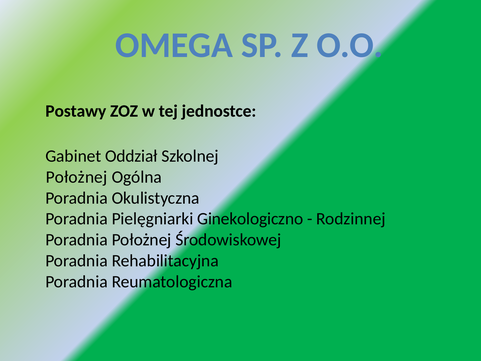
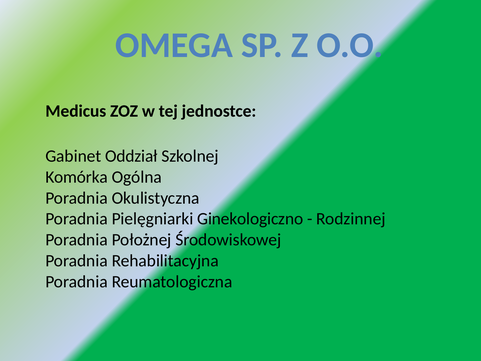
Postawy: Postawy -> Medicus
Położnej at (77, 177): Położnej -> Komórka
